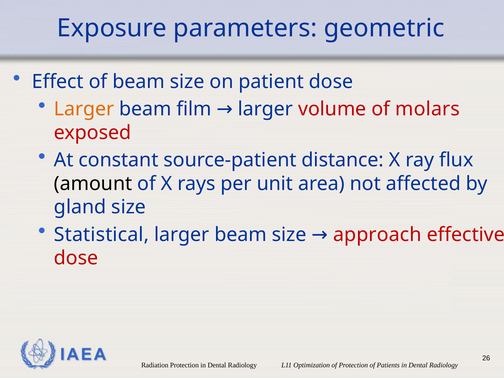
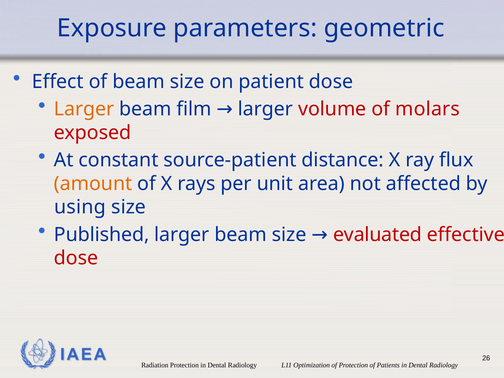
amount colour: black -> orange
gland: gland -> using
Statistical: Statistical -> Published
approach: approach -> evaluated
